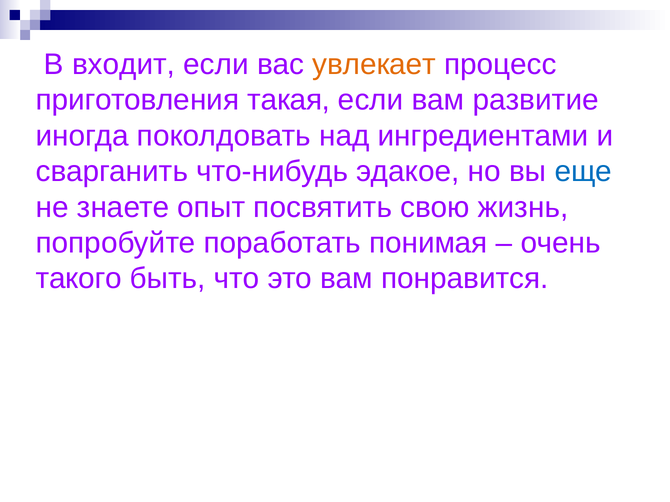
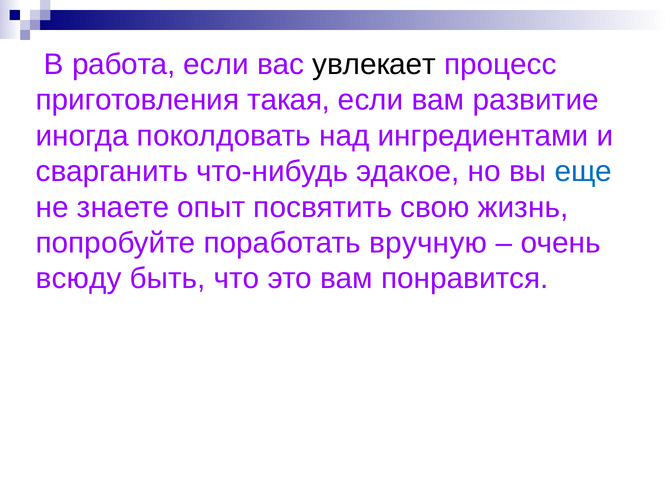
входит: входит -> работа
увлекает colour: orange -> black
понимая: понимая -> вручную
такого: такого -> всюду
